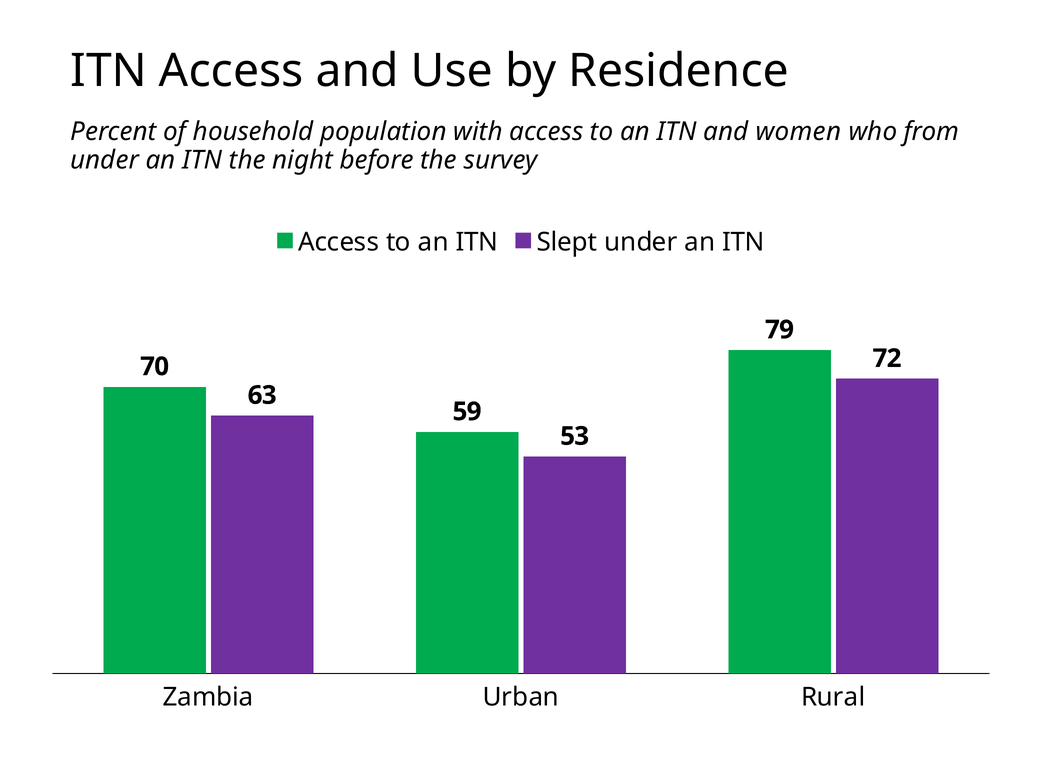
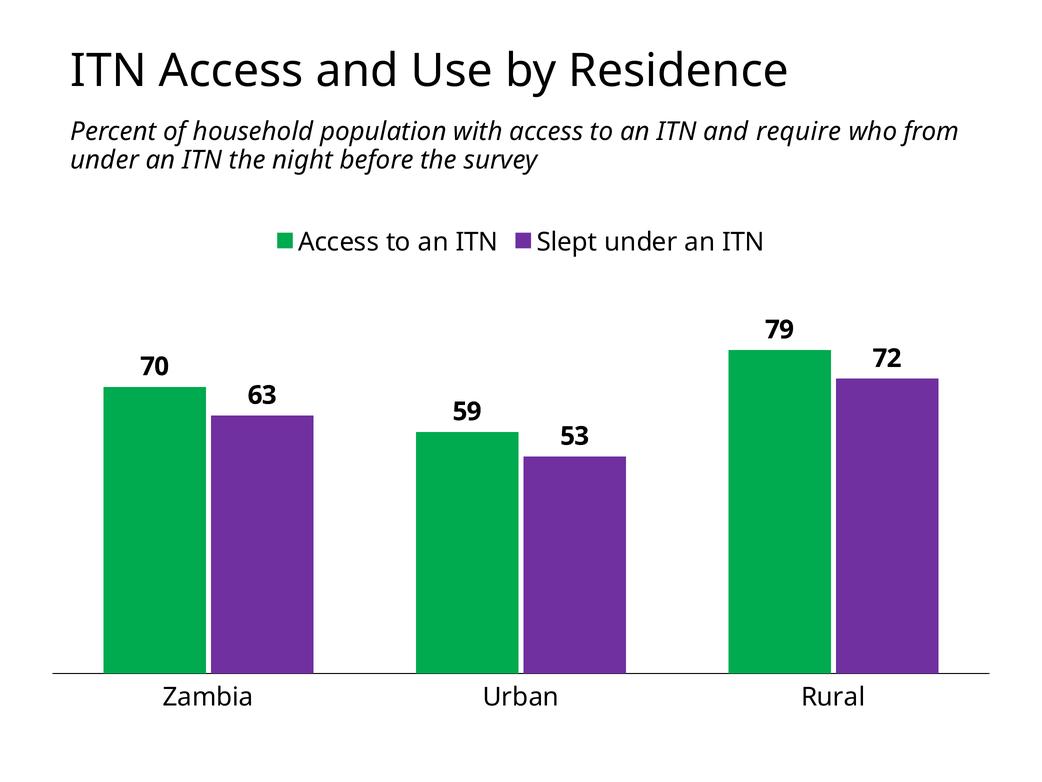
women: women -> require
